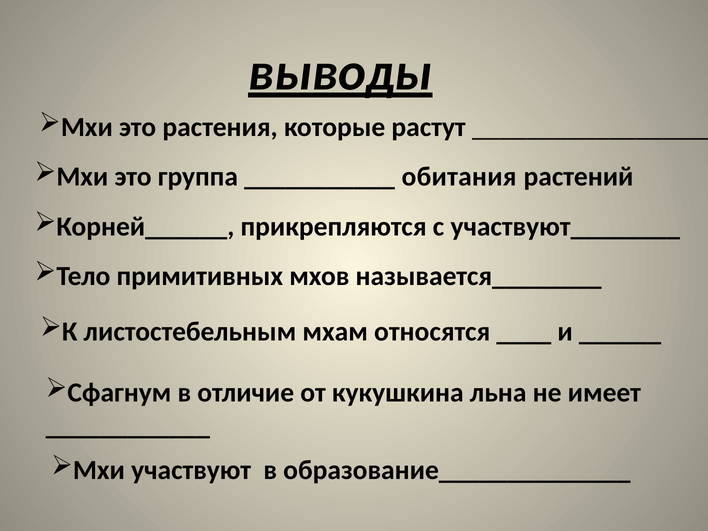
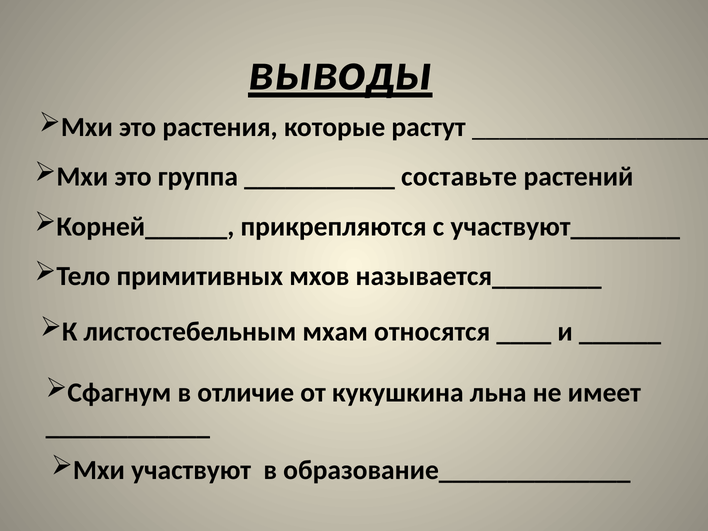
обитания: обитания -> составьте
